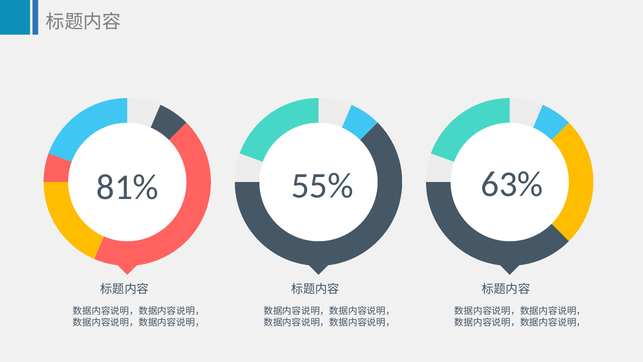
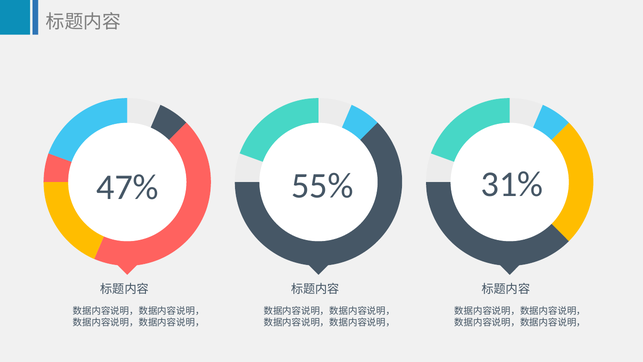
81%: 81% -> 47%
63%: 63% -> 31%
